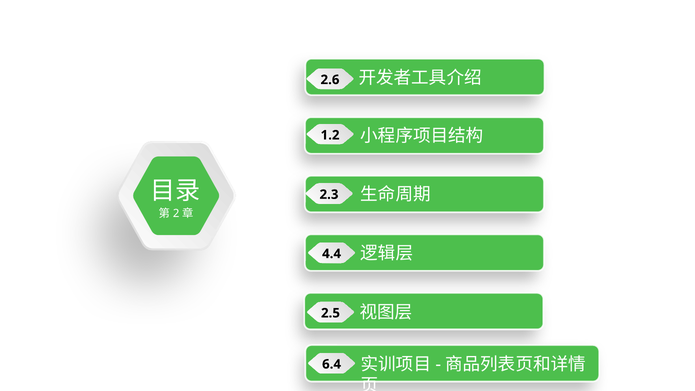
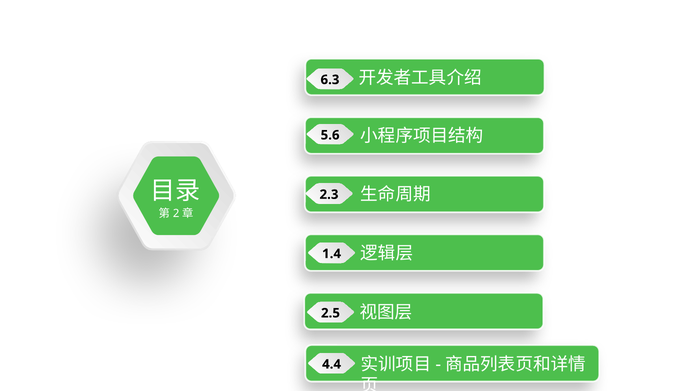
2.6: 2.6 -> 6.3
1.2: 1.2 -> 5.6
4.4: 4.4 -> 1.4
6.4: 6.4 -> 4.4
